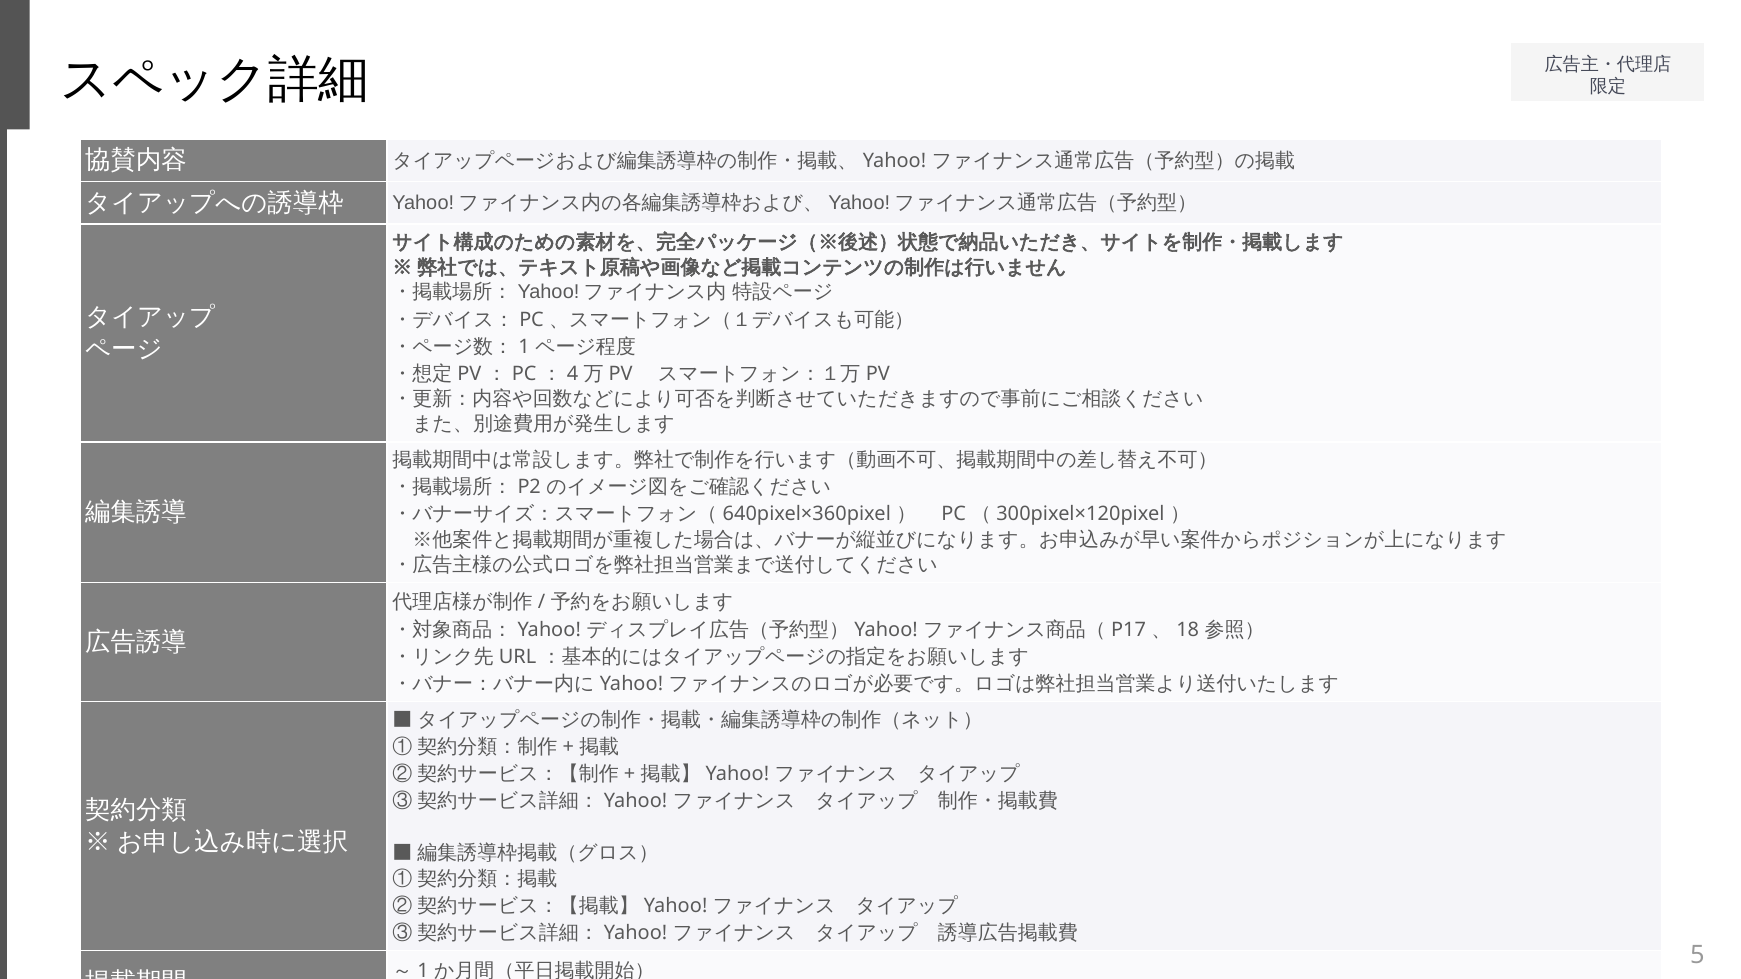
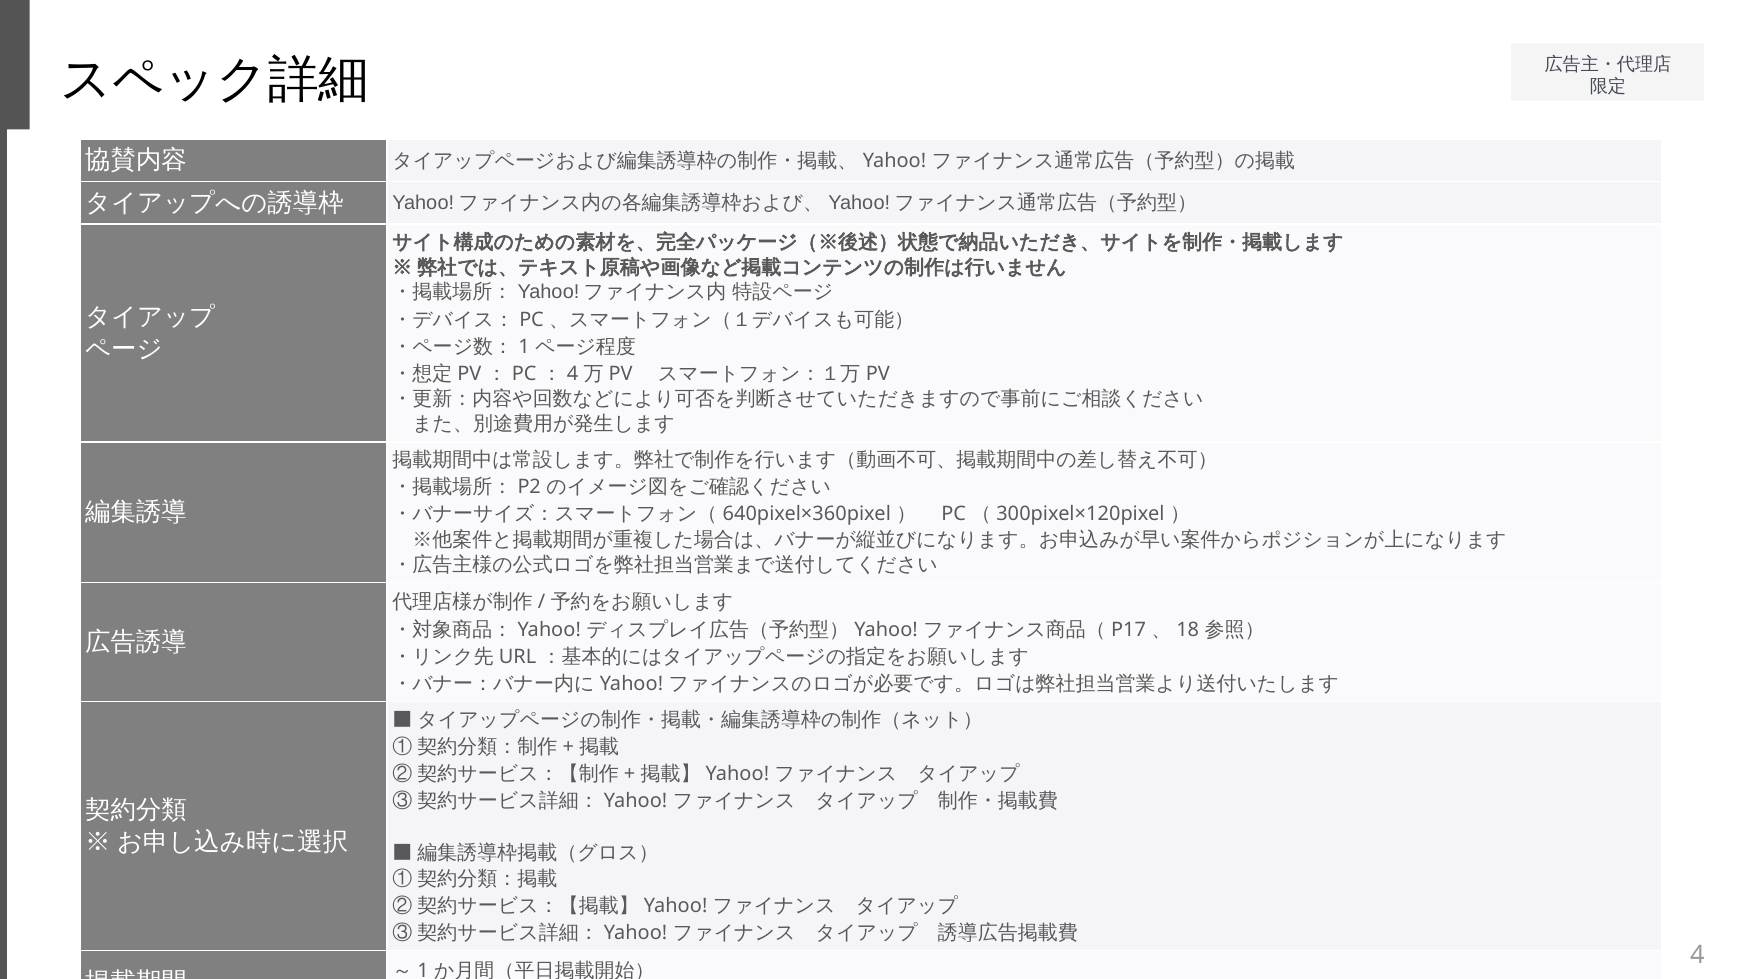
5 at (1697, 955): 5 -> 4
